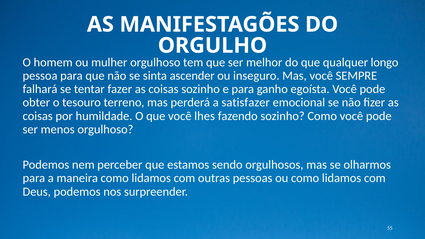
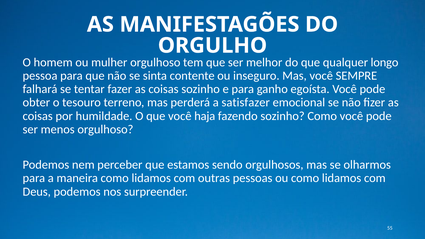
ascender: ascender -> contente
lhes: lhes -> haja
